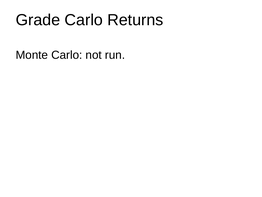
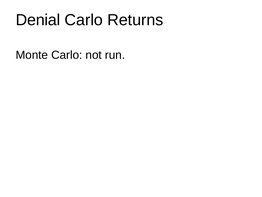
Grade: Grade -> Denial
